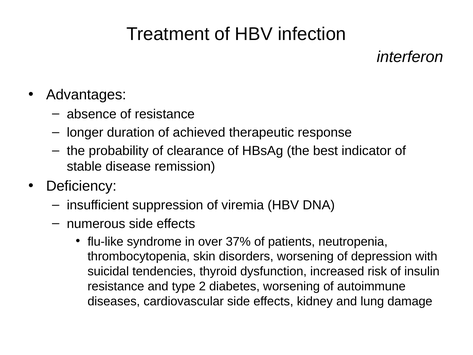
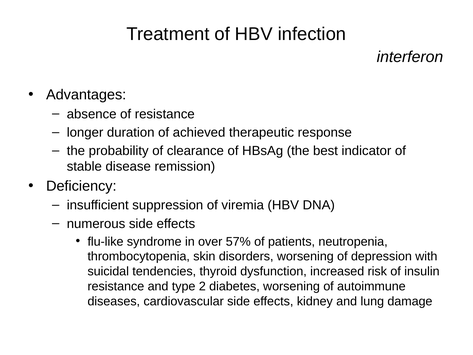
37%: 37% -> 57%
